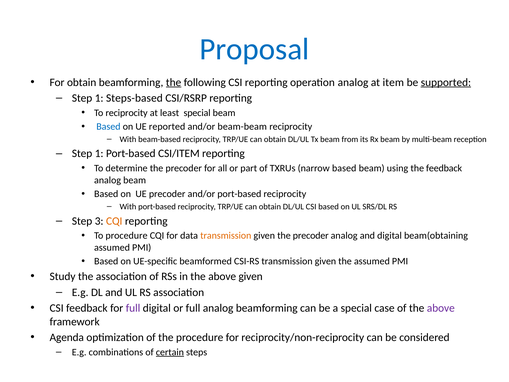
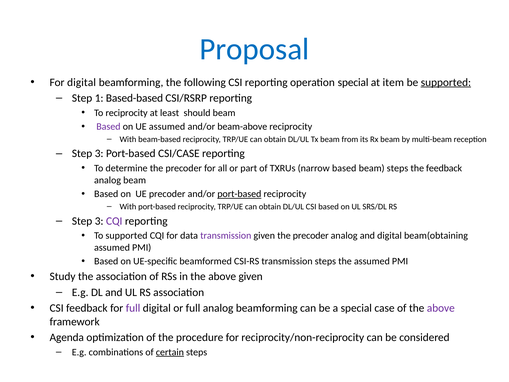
For obtain: obtain -> digital
the at (174, 82) underline: present -> none
operation analog: analog -> special
Steps-based: Steps-based -> Based-based
least special: special -> should
Based at (108, 127) colour: blue -> purple
UE reported: reported -> assumed
beam-beam: beam-beam -> beam-above
1 at (99, 153): 1 -> 3
CSI/ITEM: CSI/ITEM -> CSI/CASE
beam using: using -> steps
port-based at (239, 194) underline: none -> present
CQI at (114, 221) colour: orange -> purple
To procedure: procedure -> supported
transmission at (226, 235) colour: orange -> purple
CSI-RS transmission given: given -> steps
